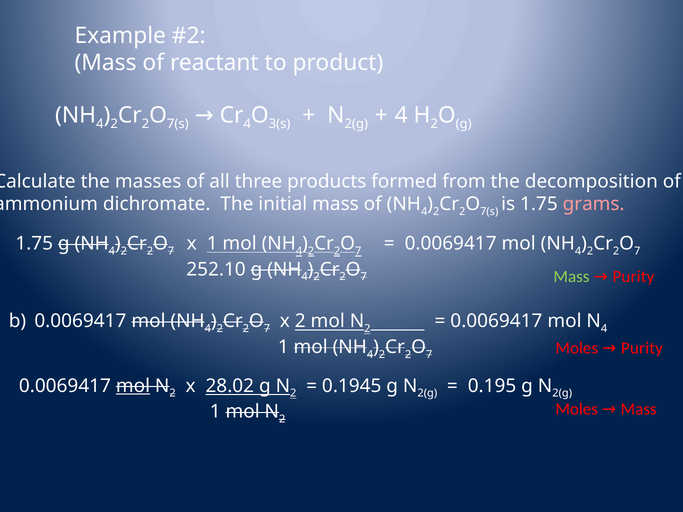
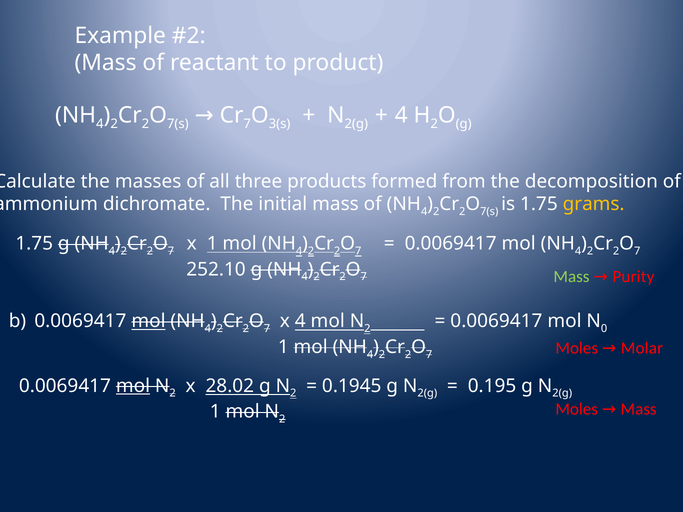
4 at (247, 124): 4 -> 7
grams colour: pink -> yellow
mol at (148, 321) underline: none -> present
x 2: 2 -> 4
4 at (604, 329): 4 -> 0
Purity at (642, 348): Purity -> Molar
